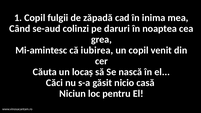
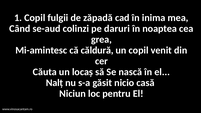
iubirea: iubirea -> căldură
Căci: Căci -> Nalț
